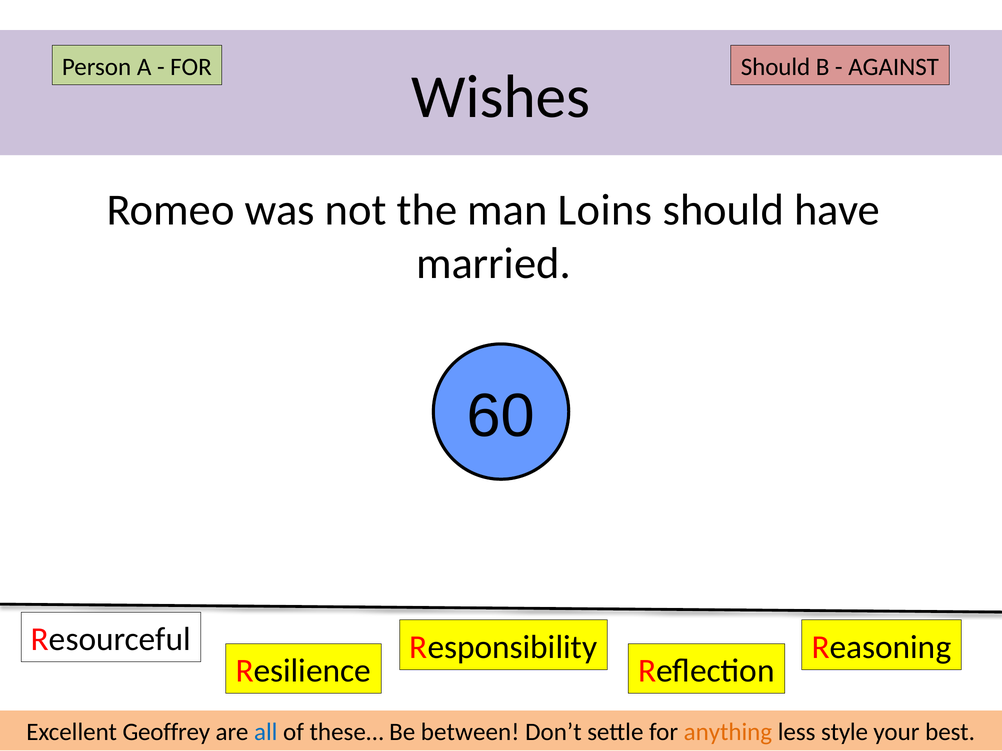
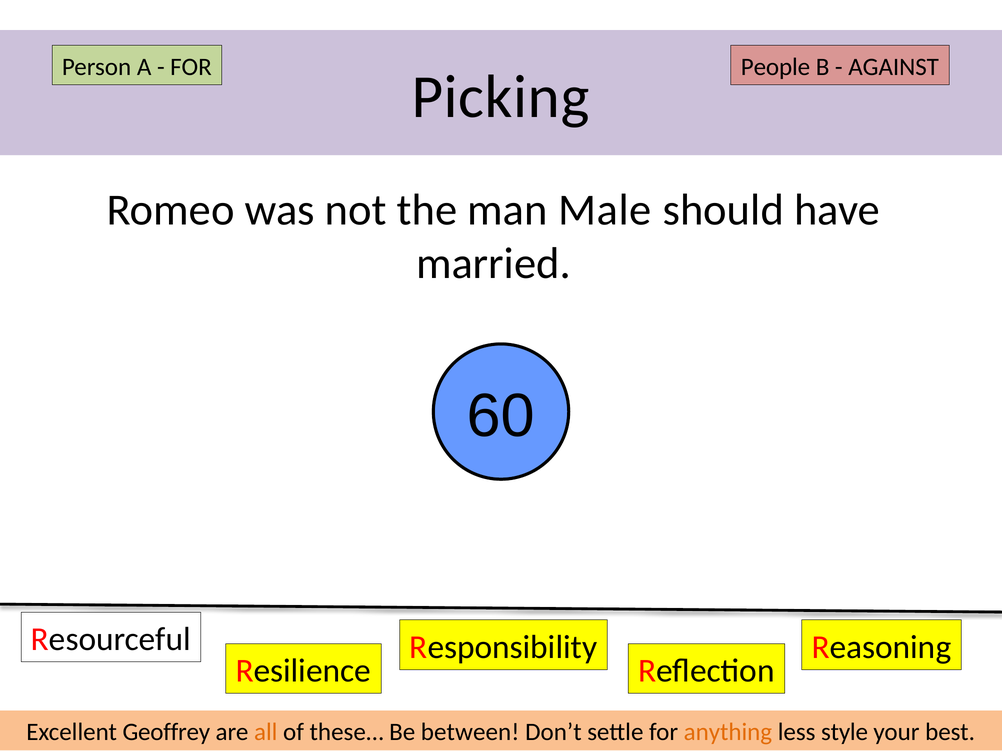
FOR Should: Should -> People
Wishes: Wishes -> Picking
Loins: Loins -> Male
all colour: blue -> orange
